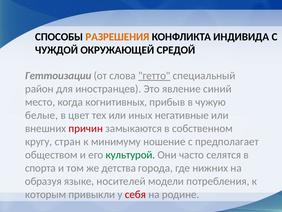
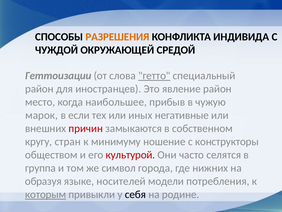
явление синий: синий -> район
когнитивных: когнитивных -> наибольшее
белые: белые -> марок
цвет: цвет -> если
предполагает: предполагает -> конструкторы
культурой colour: green -> red
спорта: спорта -> группа
детства: детства -> символ
которым underline: none -> present
себя colour: red -> black
